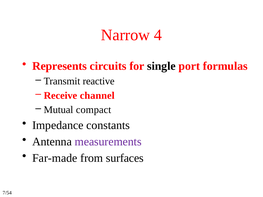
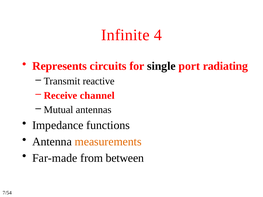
Narrow: Narrow -> Infinite
formulas: formulas -> radiating
compact: compact -> antennas
constants: constants -> functions
measurements colour: purple -> orange
surfaces: surfaces -> between
